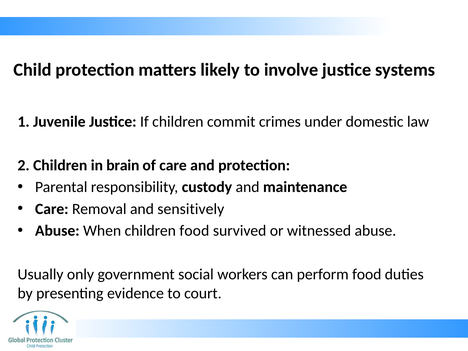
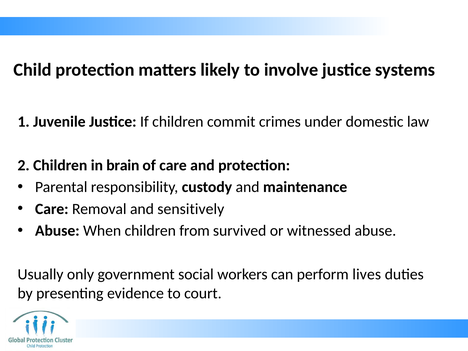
children food: food -> from
perform food: food -> lives
